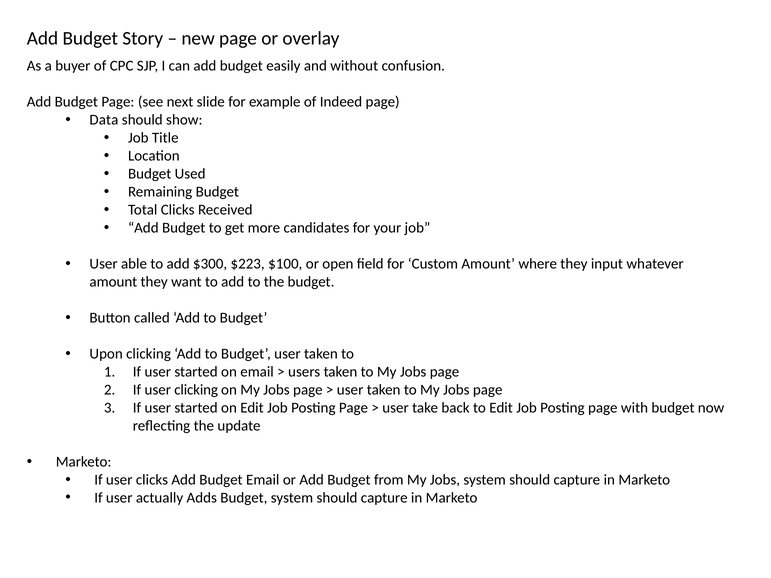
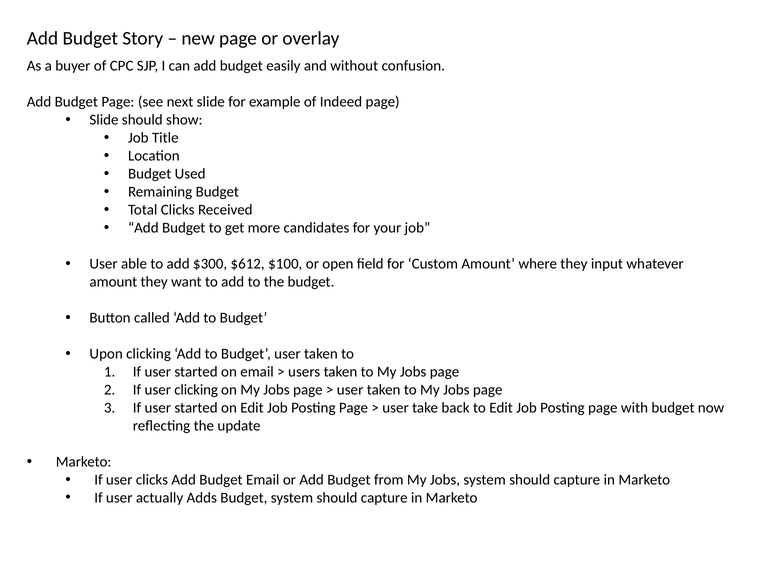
Data at (104, 120): Data -> Slide
$223: $223 -> $612
